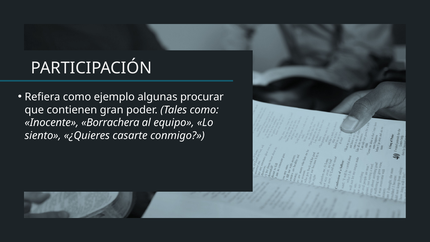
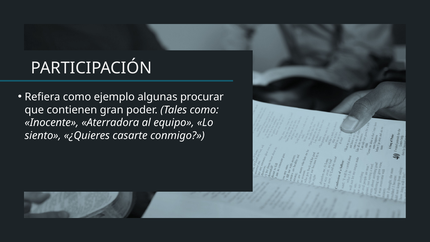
Borrachera: Borrachera -> Aterradora
